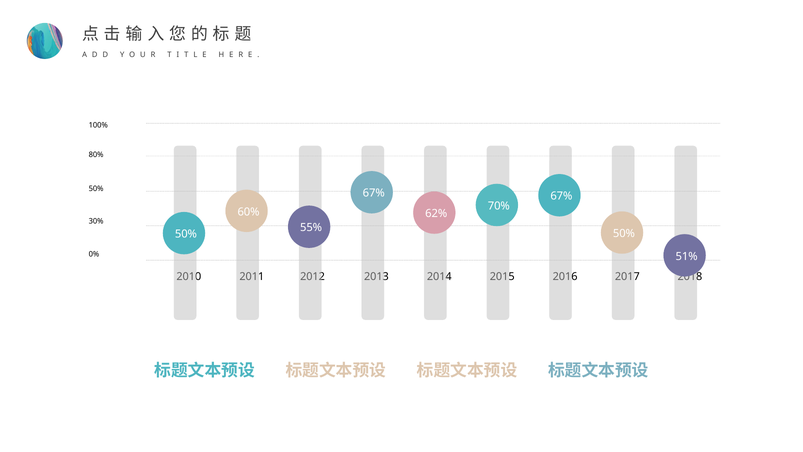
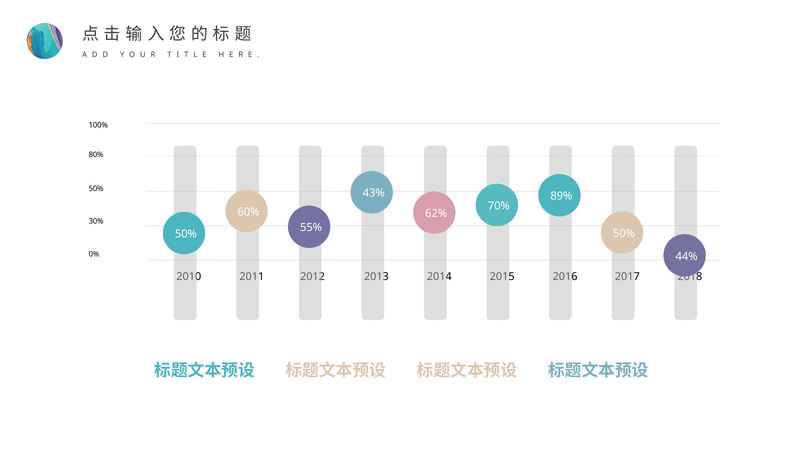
67% at (374, 193): 67% -> 43%
67% at (561, 196): 67% -> 89%
51%: 51% -> 44%
